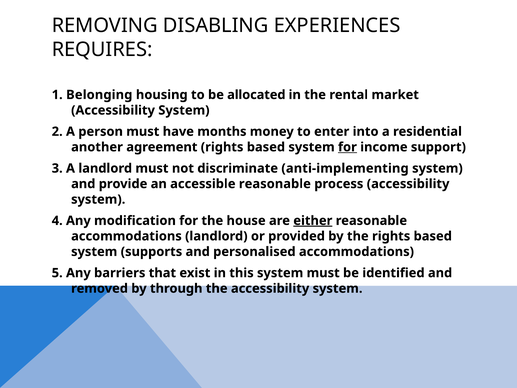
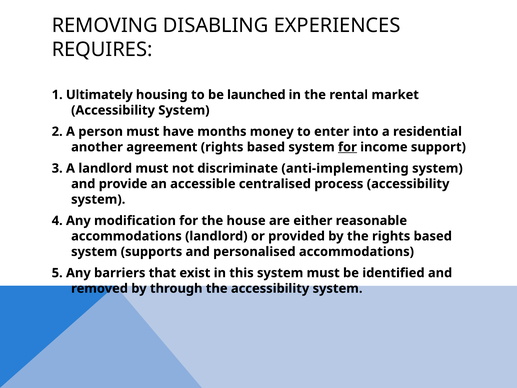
Belonging: Belonging -> Ultimately
allocated: allocated -> launched
accessible reasonable: reasonable -> centralised
either underline: present -> none
